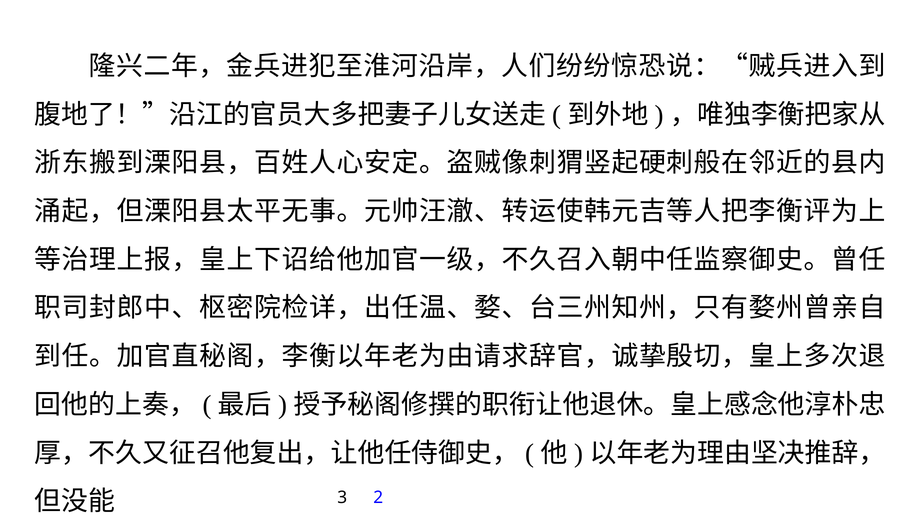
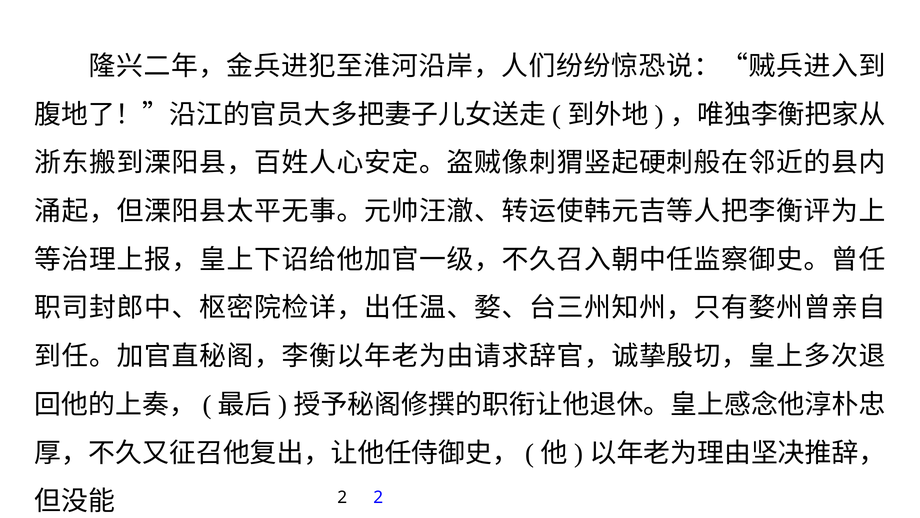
3 at (342, 497): 3 -> 2
